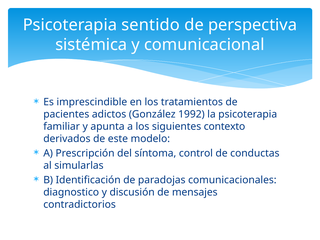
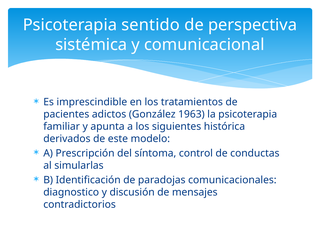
1992: 1992 -> 1963
contexto: contexto -> histórica
